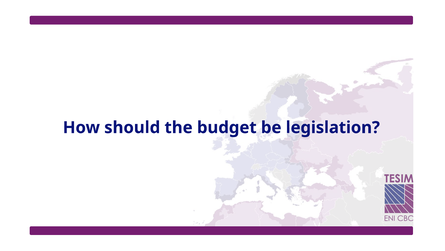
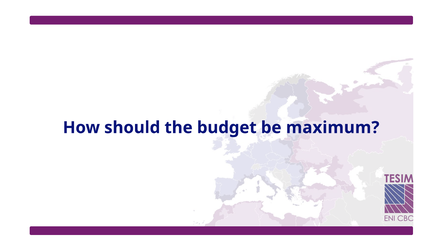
legislation: legislation -> maximum
